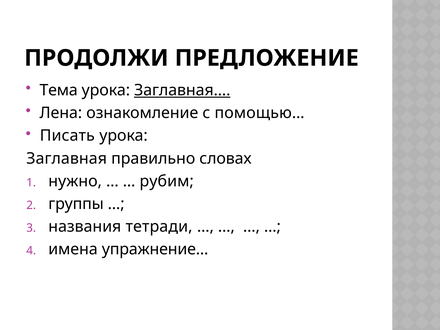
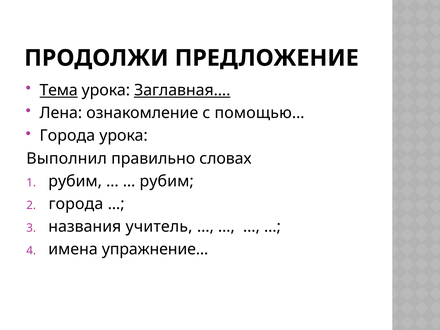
Тема underline: none -> present
Писать at (67, 136): Писать -> Города
Заглавная: Заглавная -> Выполнил
нужно at (75, 181): нужно -> рубим
группы at (76, 204): группы -> города
тетради: тетради -> учитель
